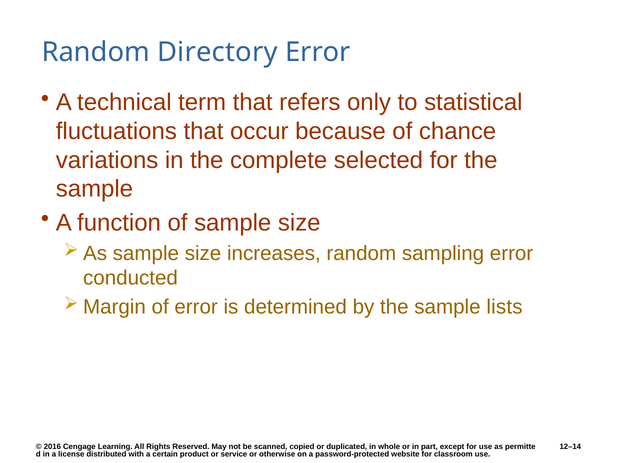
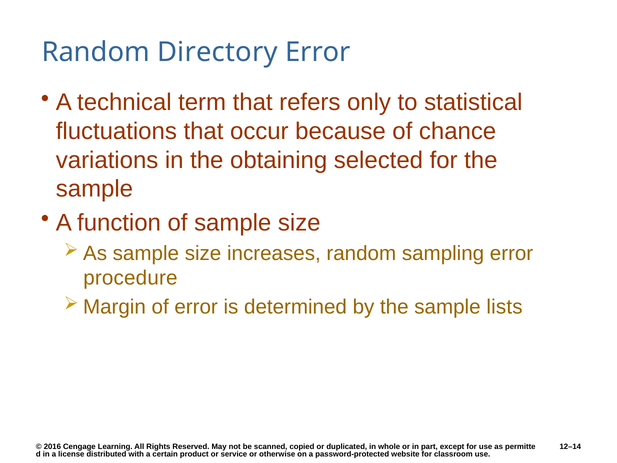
complete: complete -> obtaining
conducted: conducted -> procedure
